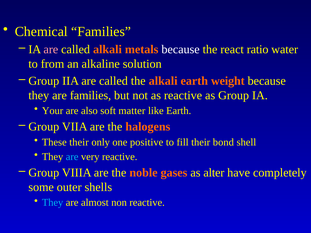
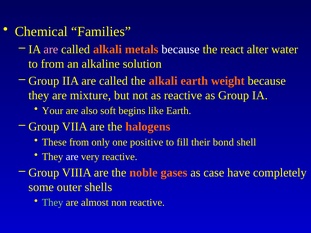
ratio: ratio -> alter
are families: families -> mixture
matter: matter -> begins
These their: their -> from
are at (72, 157) colour: light blue -> white
alter: alter -> case
They at (53, 203) colour: light blue -> light green
